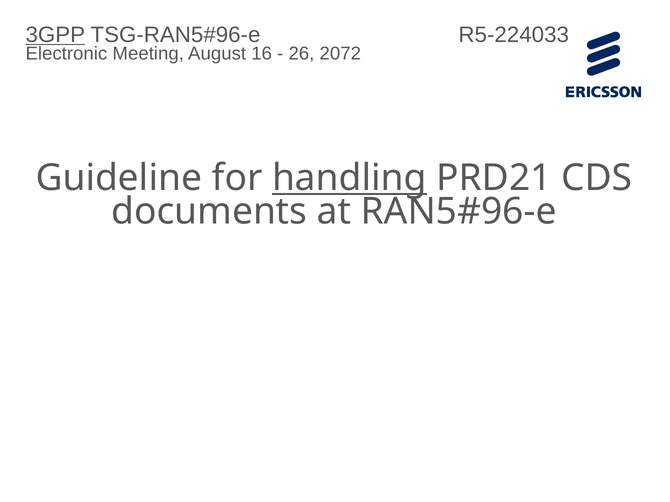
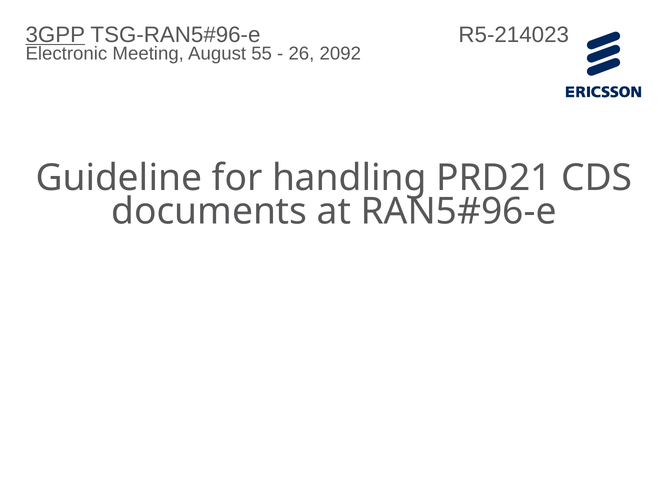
R5-224033: R5-224033 -> R5-214023
16: 16 -> 55
2072: 2072 -> 2092
handling underline: present -> none
